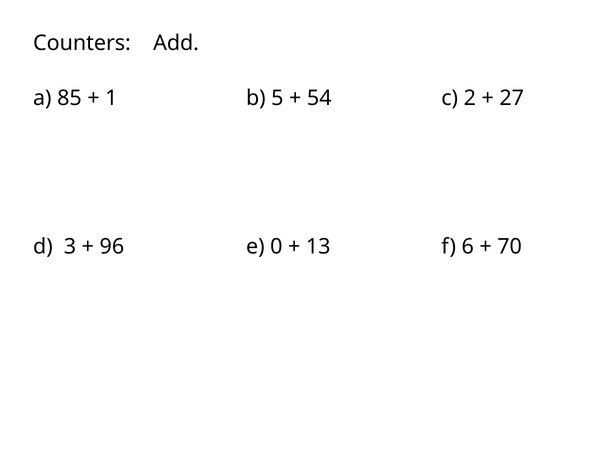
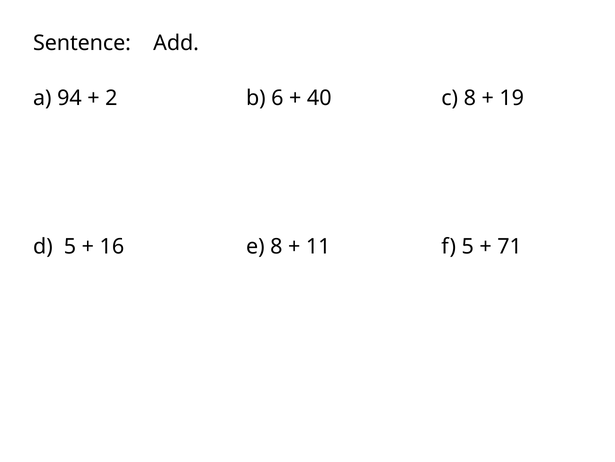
Counters: Counters -> Sentence
85: 85 -> 94
1: 1 -> 2
5: 5 -> 6
54: 54 -> 40
c 2: 2 -> 8
27: 27 -> 19
d 3: 3 -> 5
96: 96 -> 16
e 0: 0 -> 8
13: 13 -> 11
f 6: 6 -> 5
70: 70 -> 71
